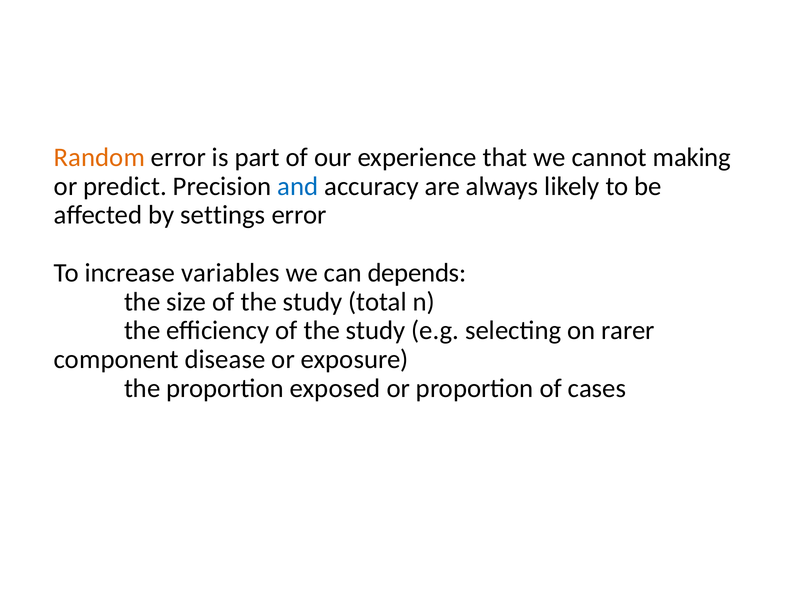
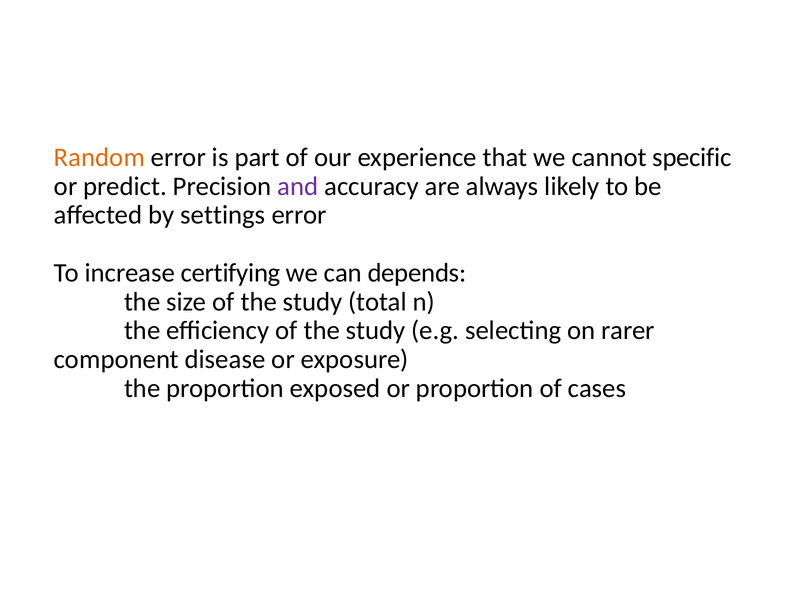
making: making -> specific
and colour: blue -> purple
variables: variables -> certifying
